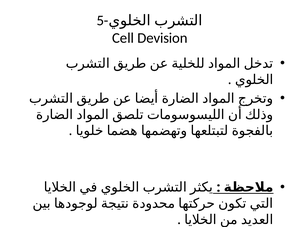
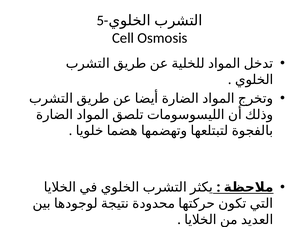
Devision: Devision -> Osmosis
